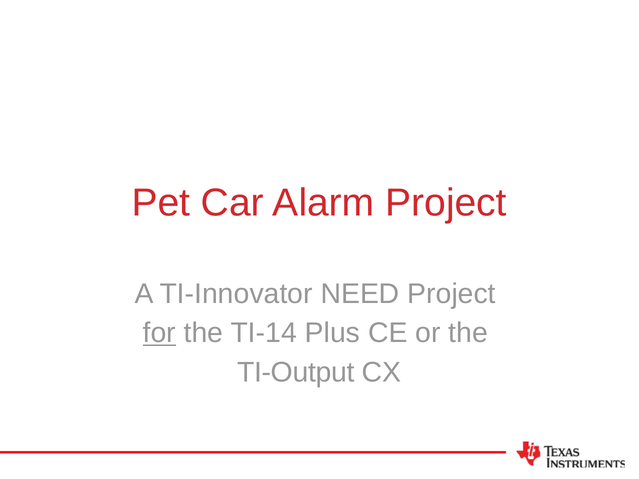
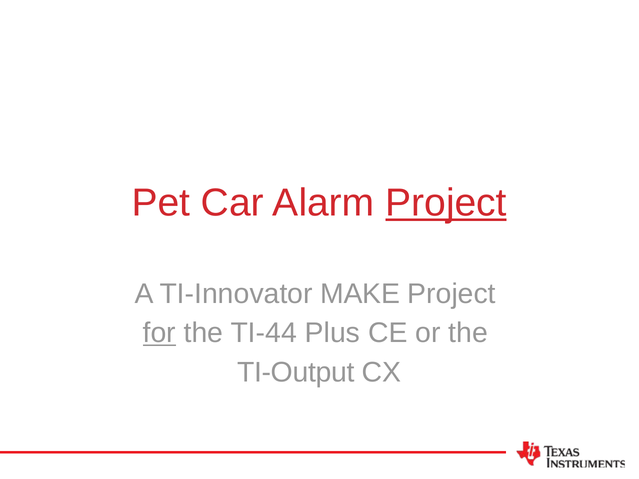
Project at (446, 203) underline: none -> present
NEED: NEED -> MAKE
TI-14: TI-14 -> TI-44
